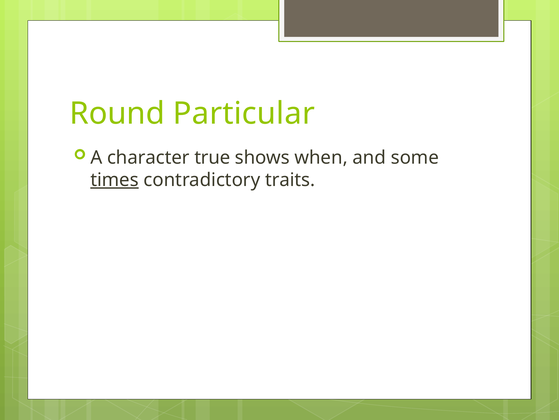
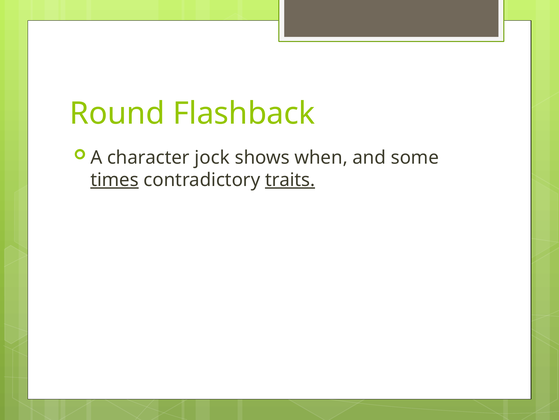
Particular: Particular -> Flashback
true: true -> jock
traits underline: none -> present
